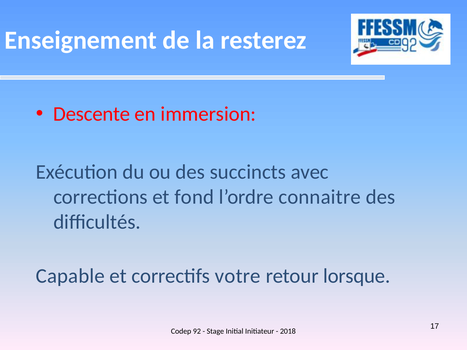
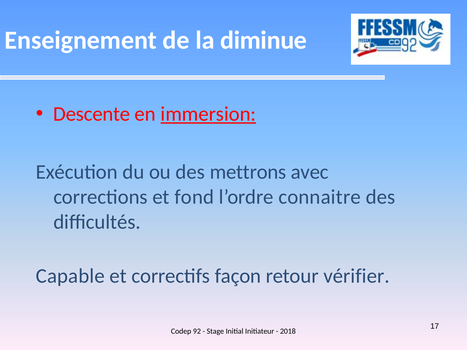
resterez: resterez -> diminue
immersion underline: none -> present
succincts: succincts -> mettrons
votre: votre -> façon
lorsque: lorsque -> vérifier
